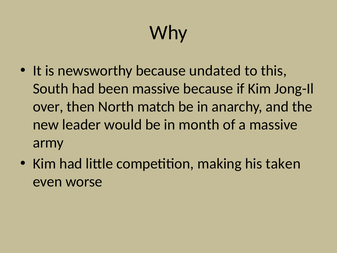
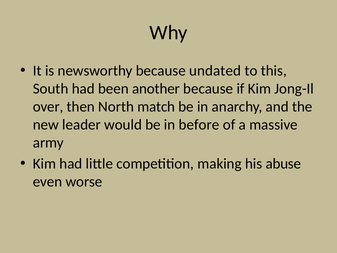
been massive: massive -> another
month: month -> before
taken: taken -> abuse
